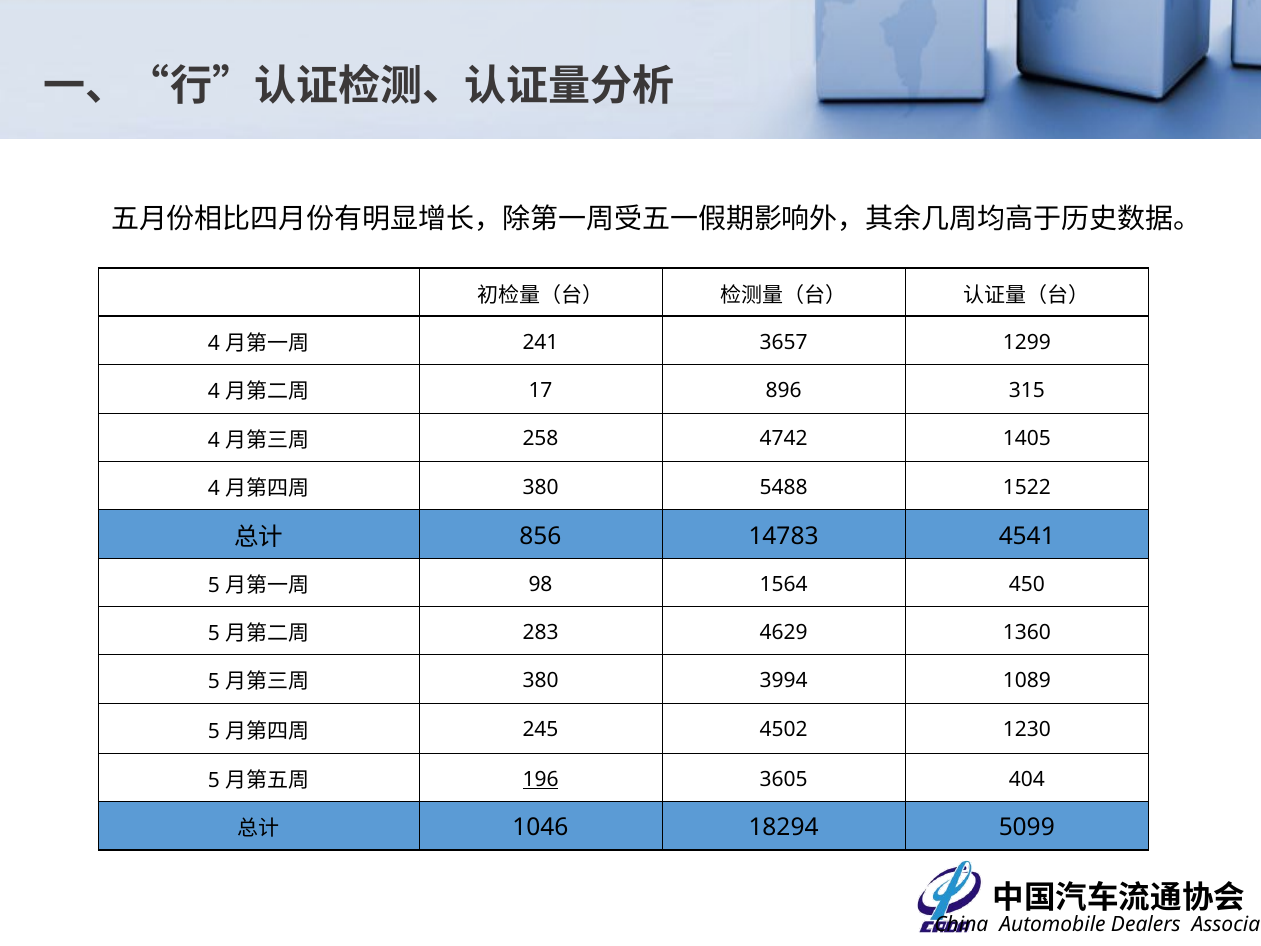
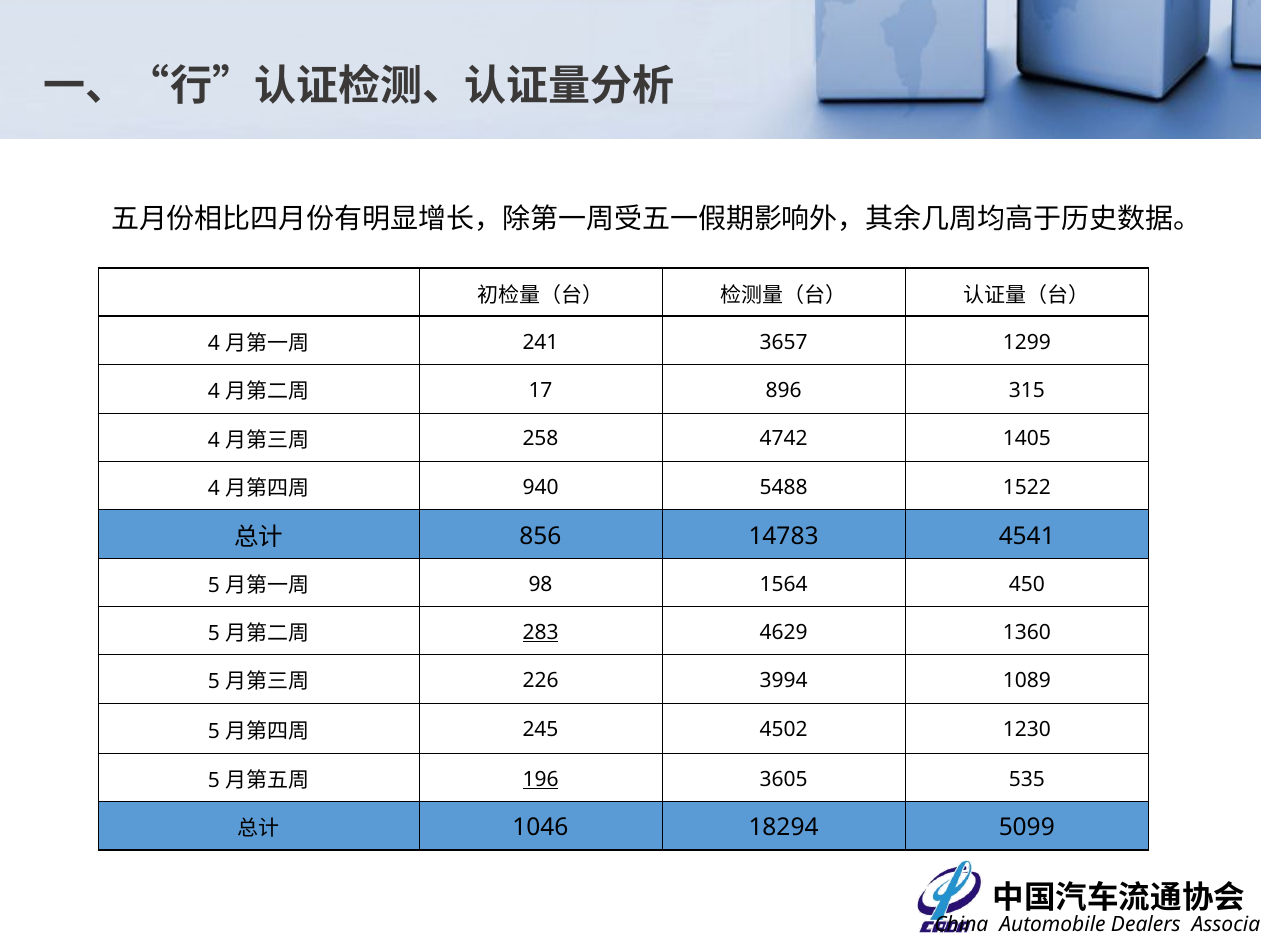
380 at (541, 487): 380 -> 940
283 underline: none -> present
380 at (541, 681): 380 -> 226
404: 404 -> 535
